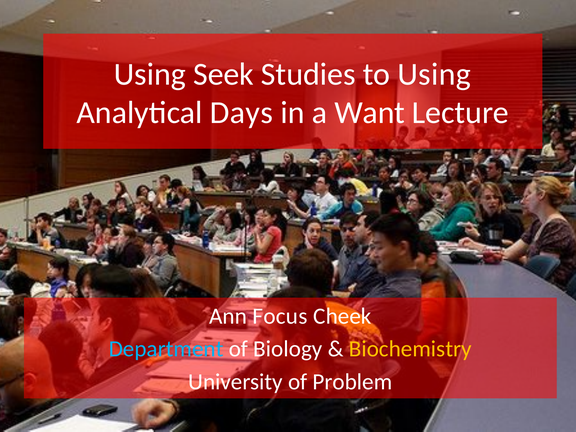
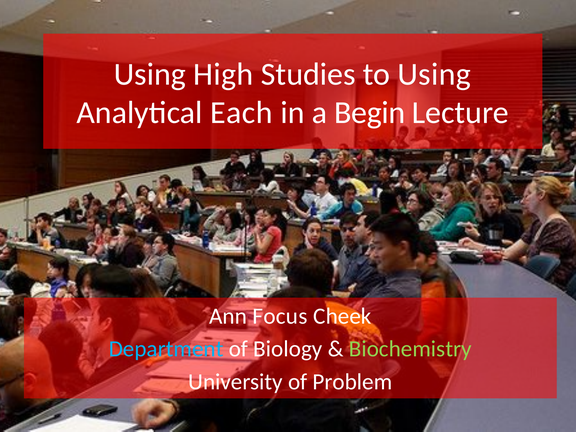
Seek: Seek -> High
Days: Days -> Each
Want: Want -> Begin
Biochemistry colour: yellow -> light green
